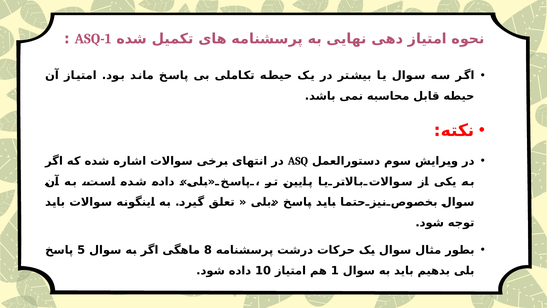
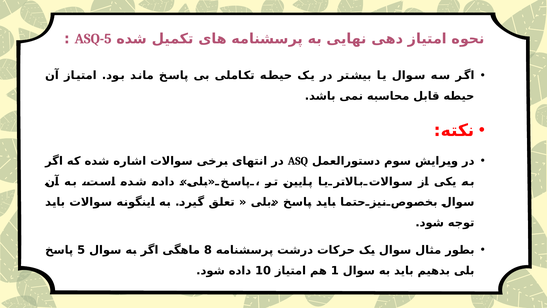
ASQ-1: ASQ-1 -> ASQ-5
